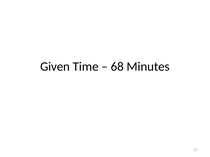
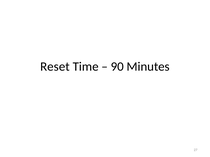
Given: Given -> Reset
68: 68 -> 90
